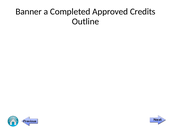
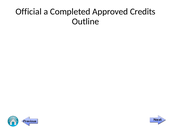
Banner: Banner -> Official
